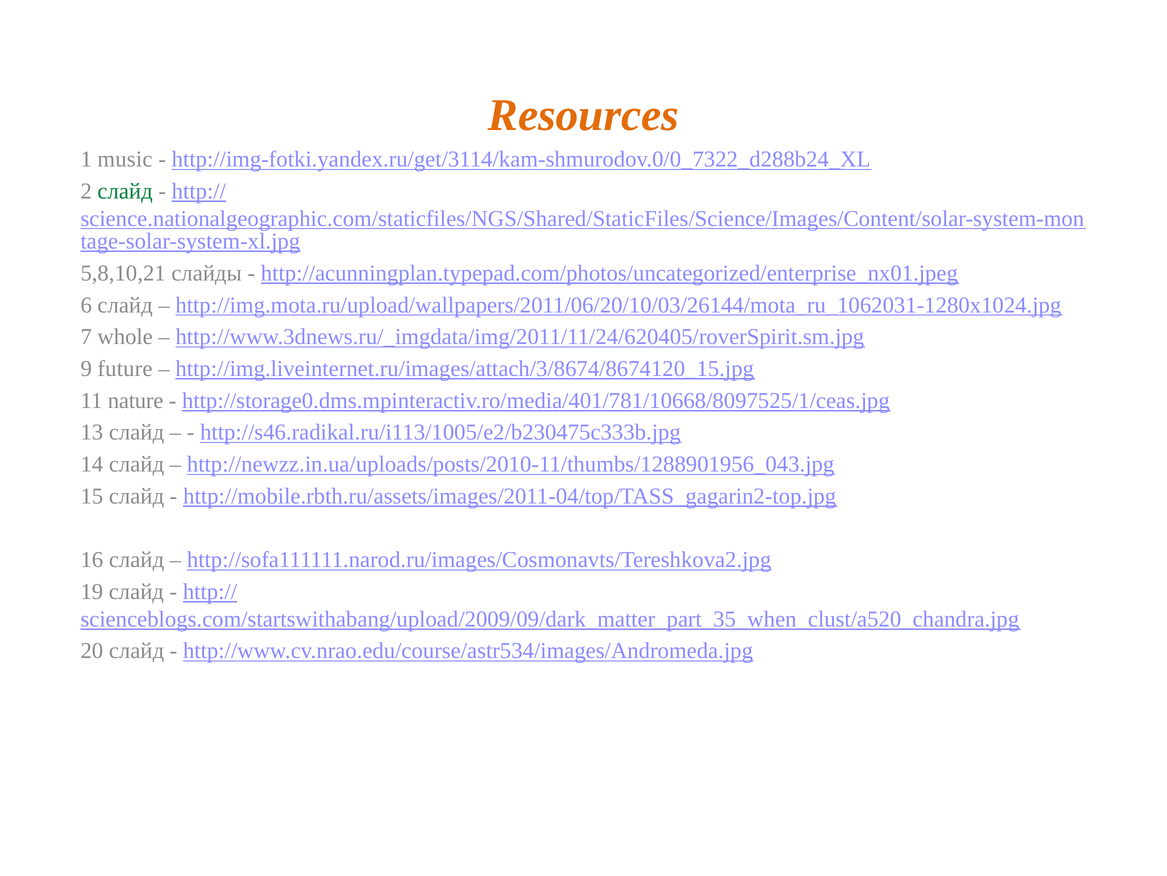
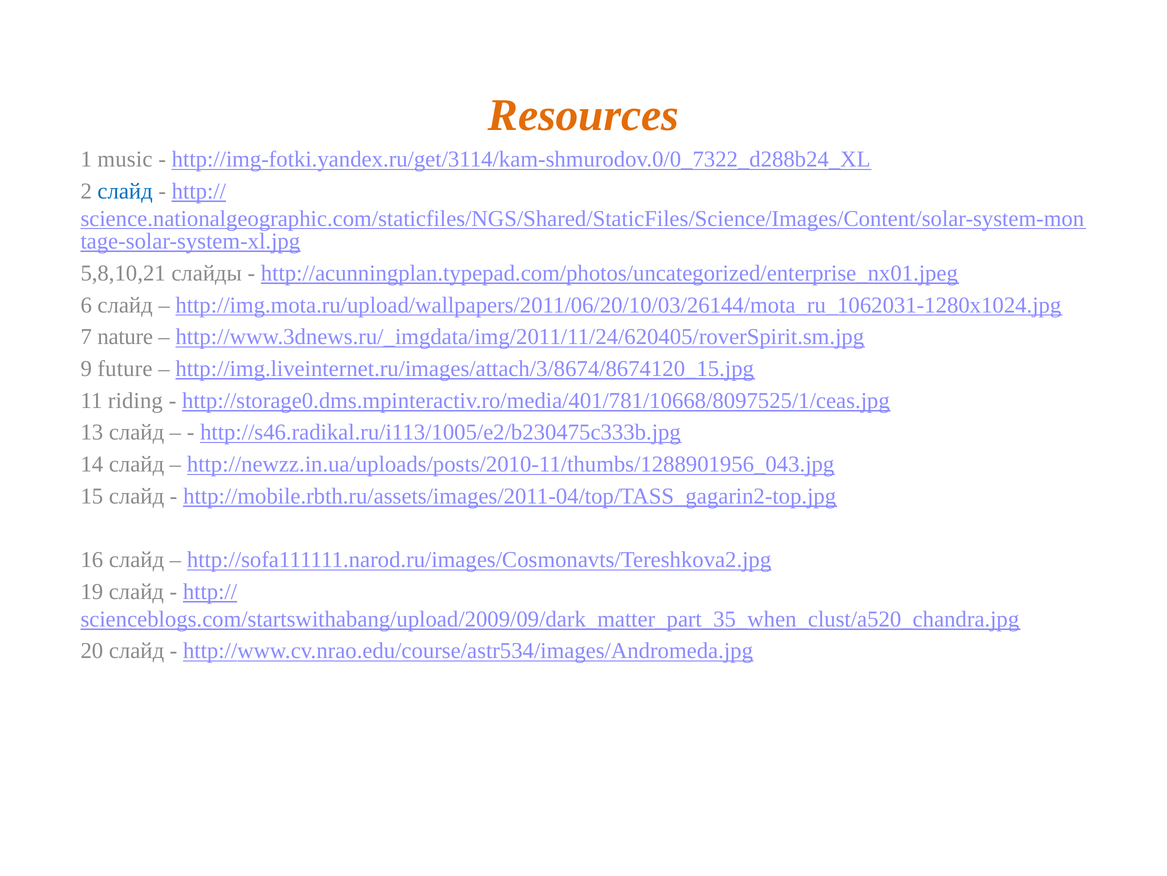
слайд at (125, 191) colour: green -> blue
whole: whole -> nature
nature: nature -> riding
